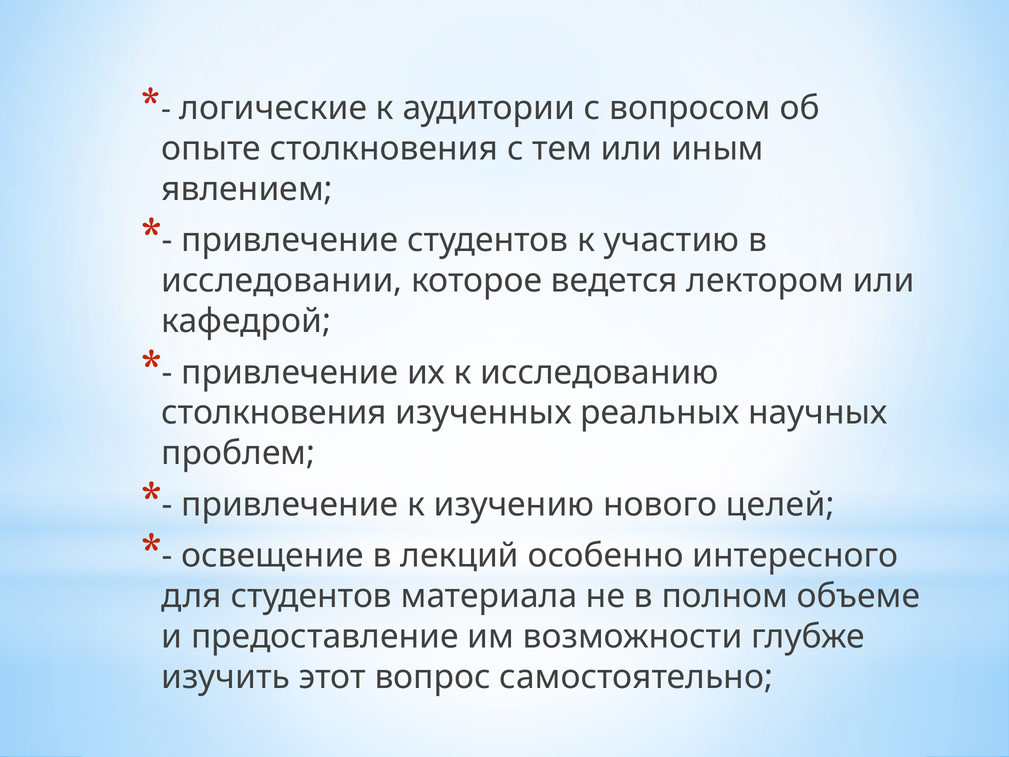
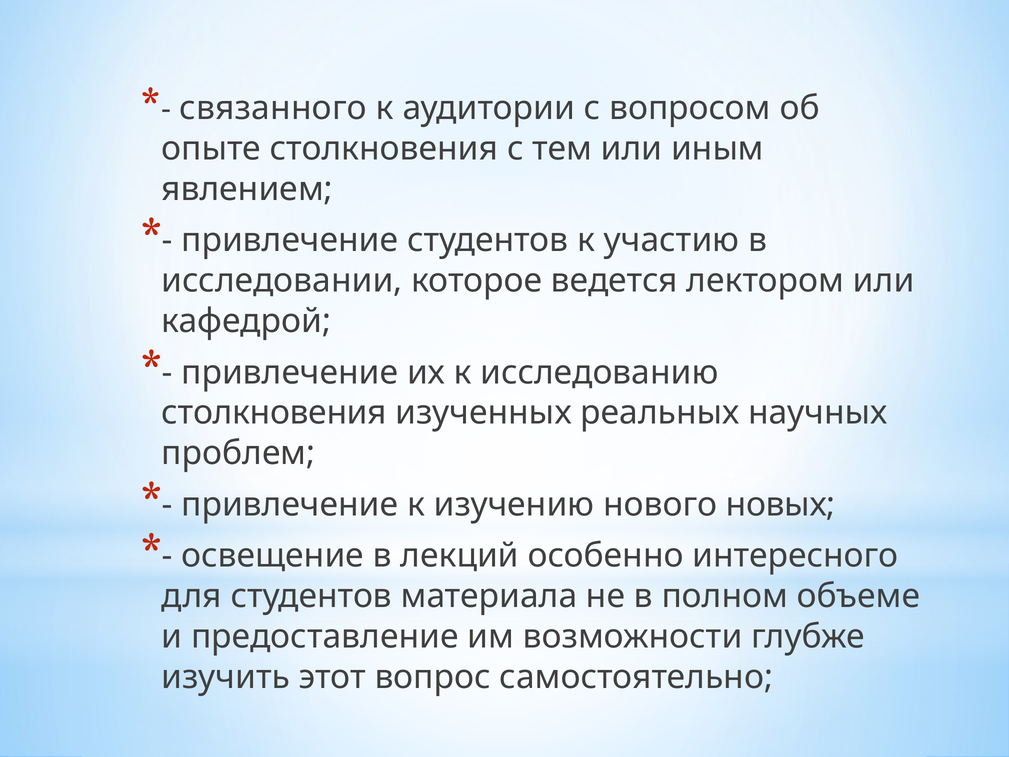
логические: логические -> связанного
целей: целей -> новых
